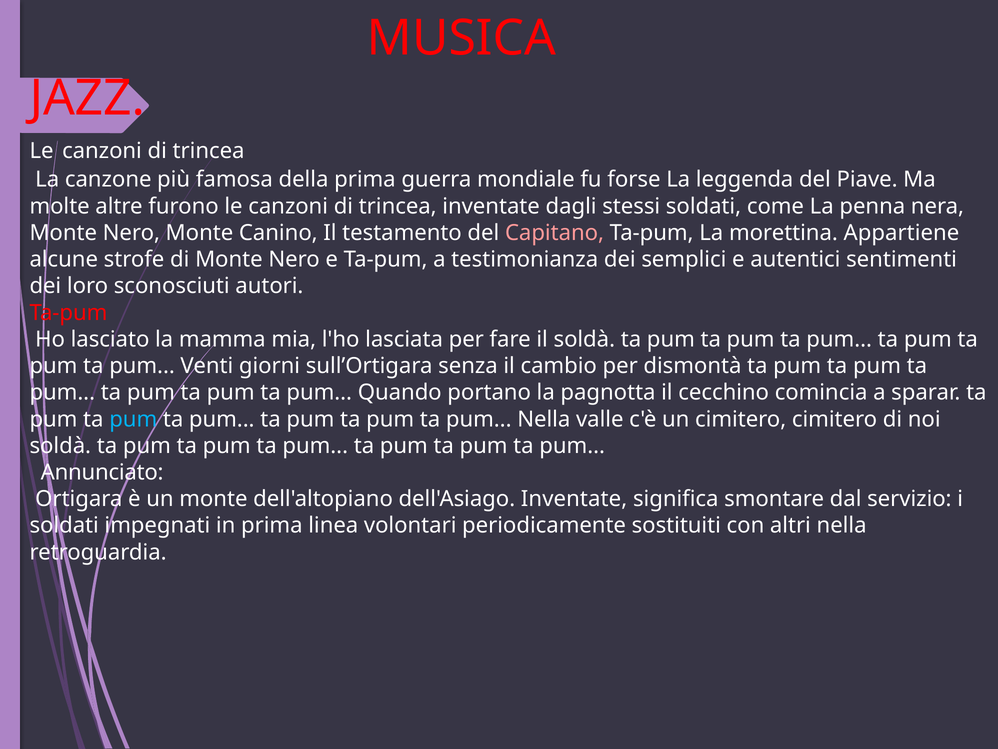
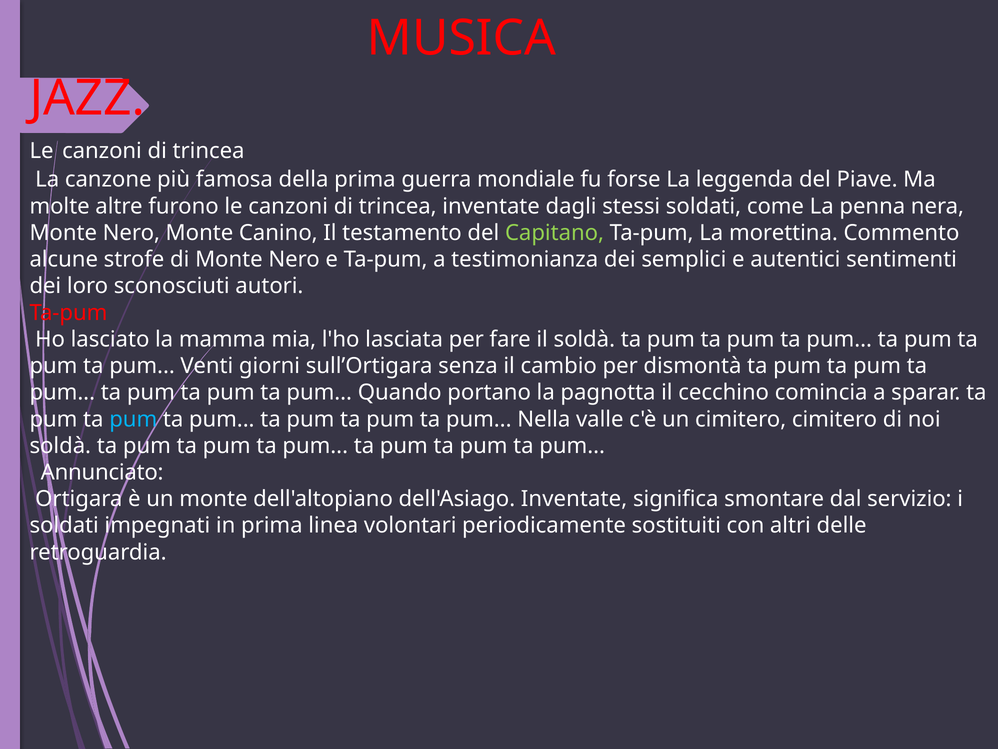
Capitano colour: pink -> light green
Appartiene: Appartiene -> Commento
altri nella: nella -> delle
